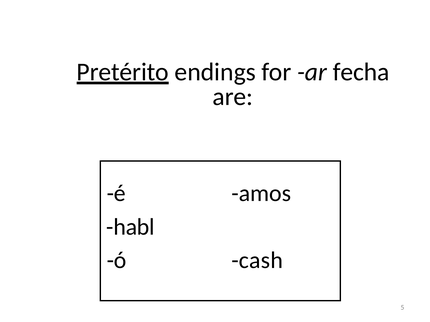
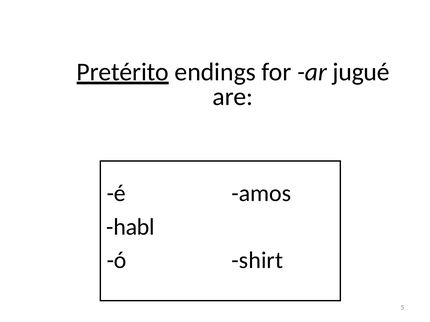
fecha: fecha -> jugué
cash: cash -> shirt
